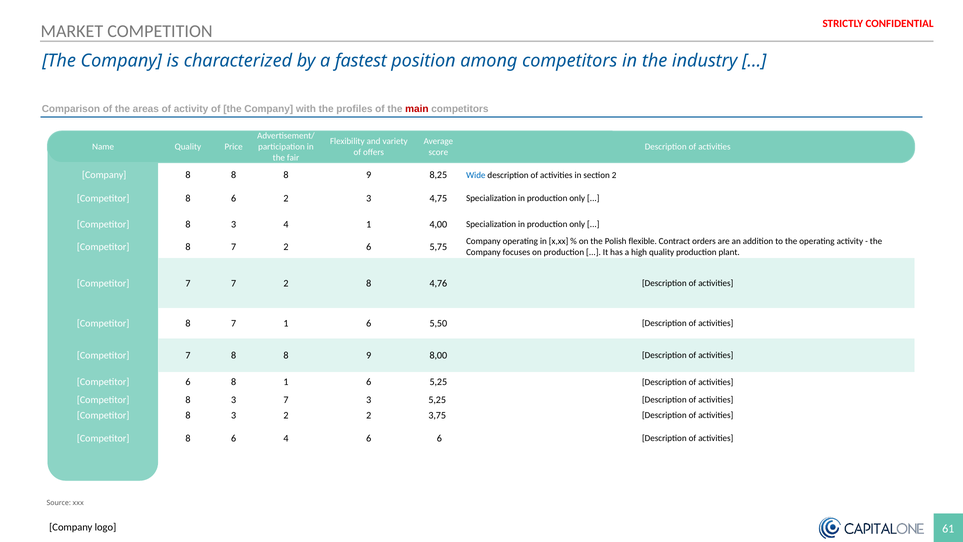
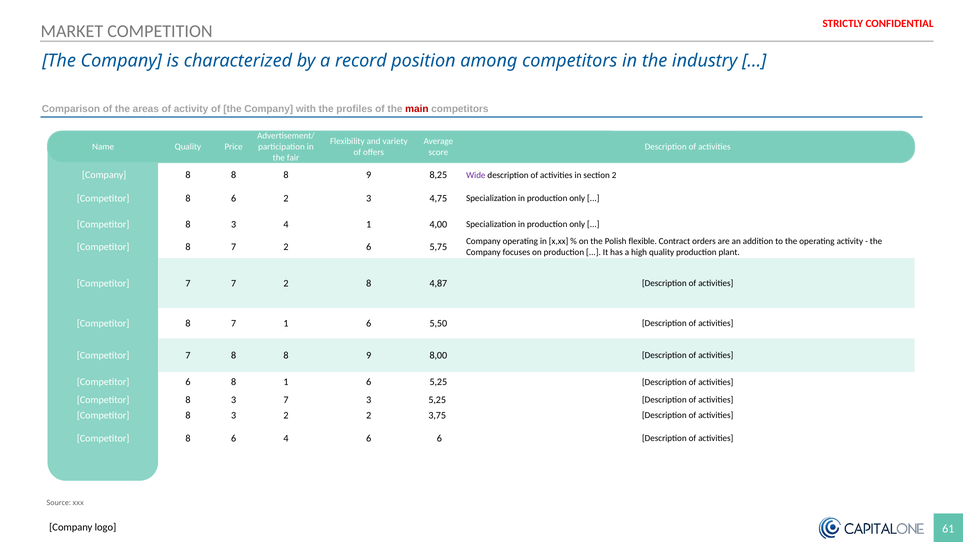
fastest: fastest -> record
Wide colour: blue -> purple
4,76: 4,76 -> 4,87
